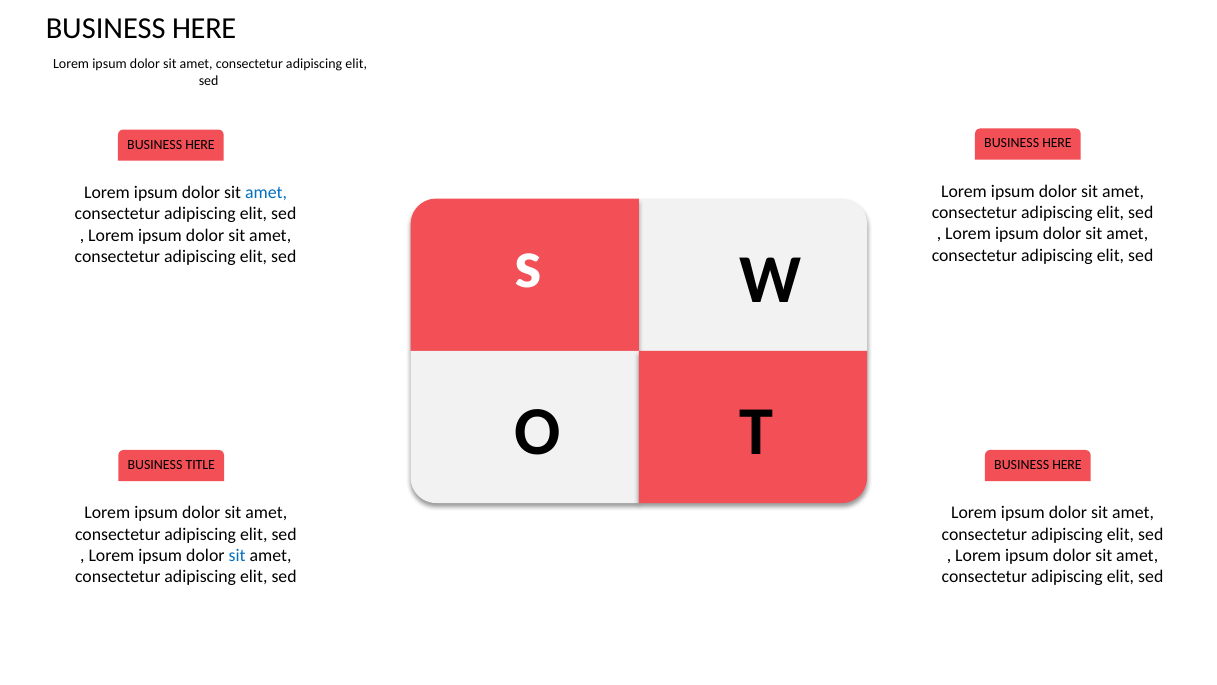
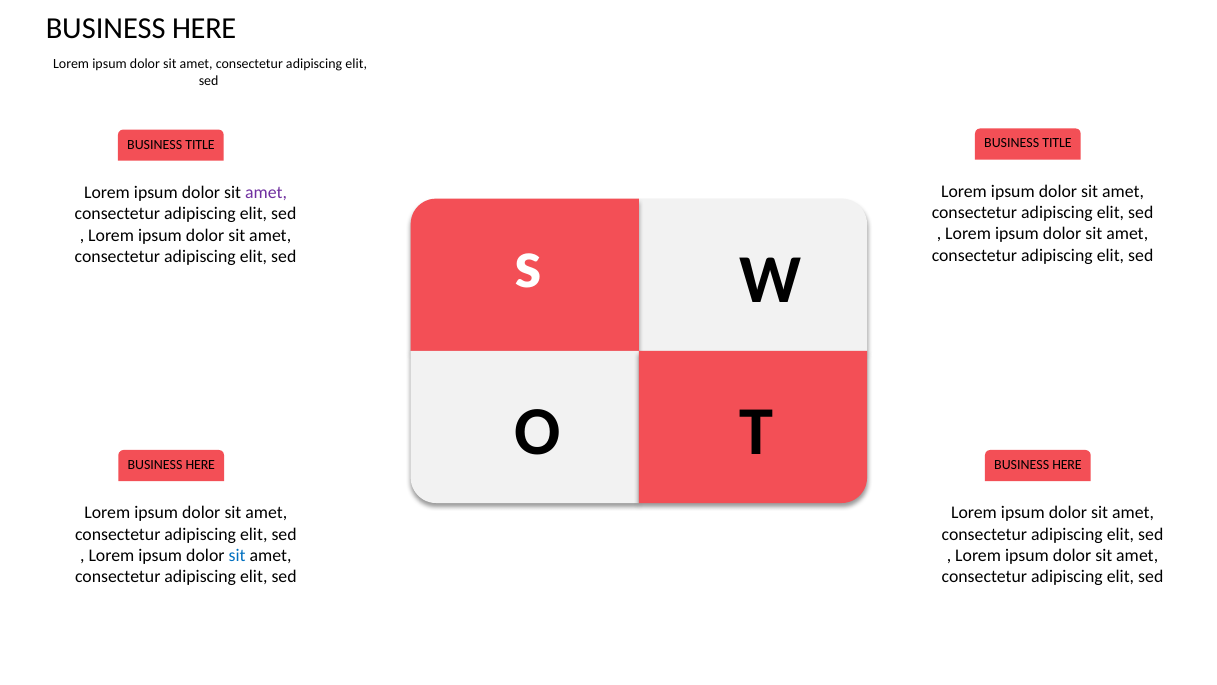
HERE at (1057, 143): HERE -> TITLE
HERE at (200, 144): HERE -> TITLE
amet at (266, 193) colour: blue -> purple
TITLE at (200, 465): TITLE -> HERE
